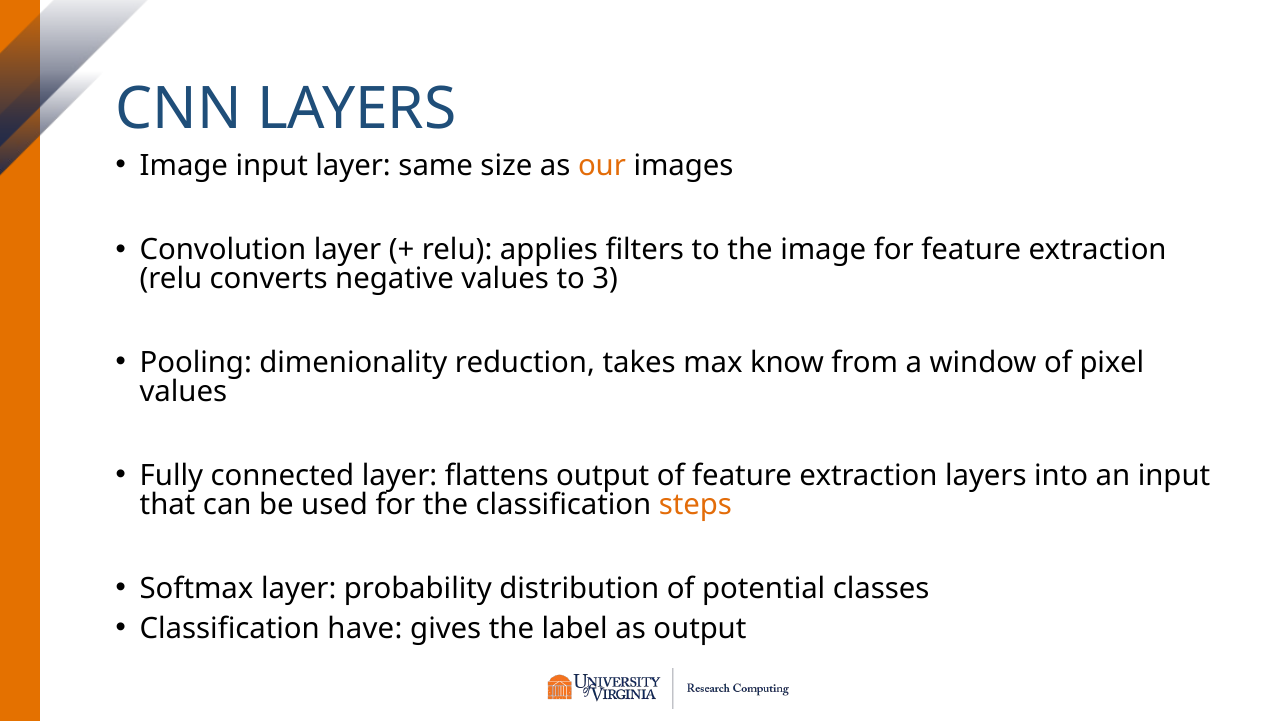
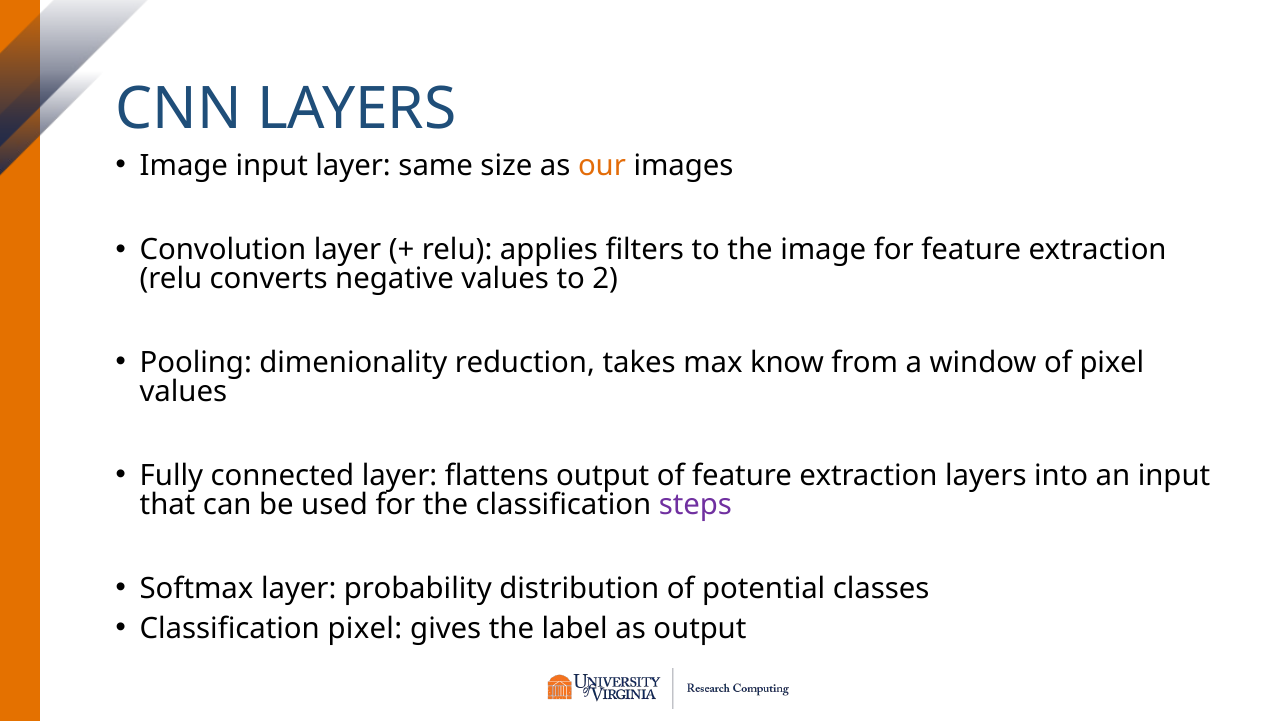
3: 3 -> 2
steps colour: orange -> purple
Classification have: have -> pixel
